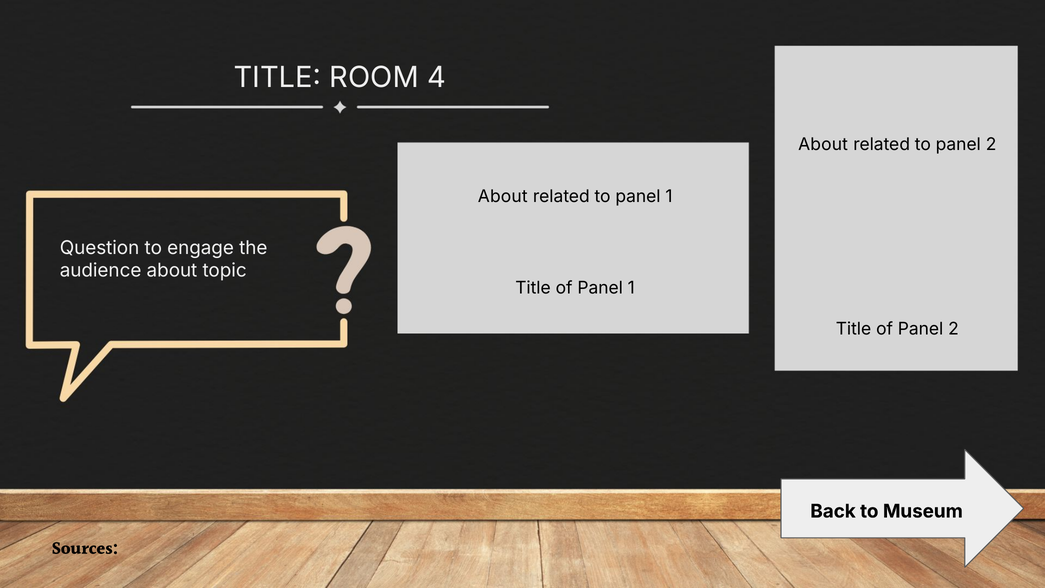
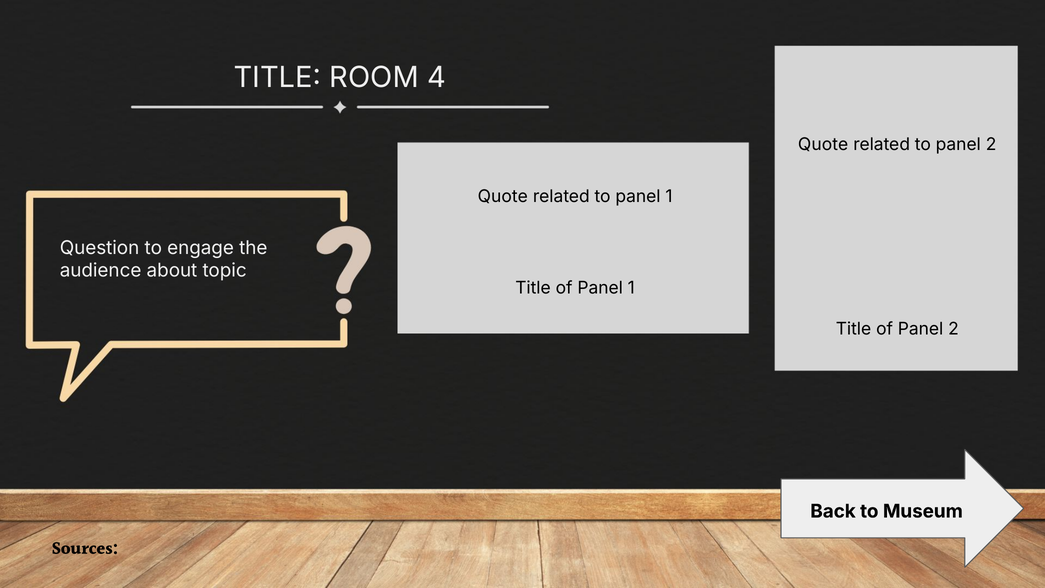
About at (823, 145): About -> Quote
About at (503, 196): About -> Quote
